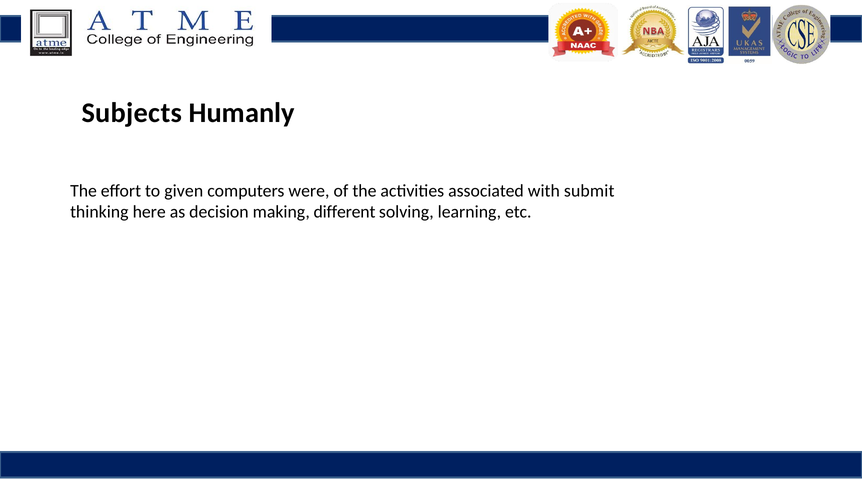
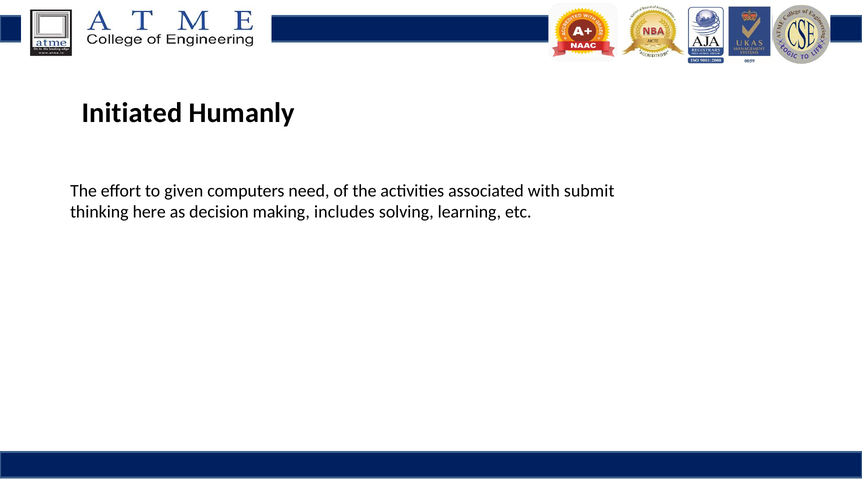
Subjects: Subjects -> Initiated
were: were -> need
different: different -> includes
